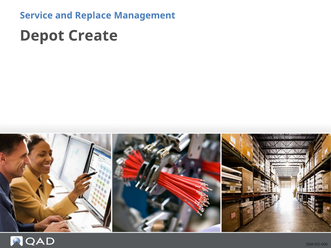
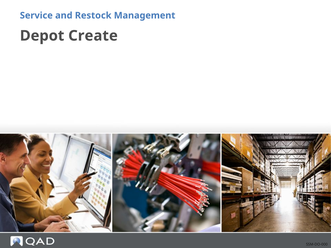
Replace: Replace -> Restock
